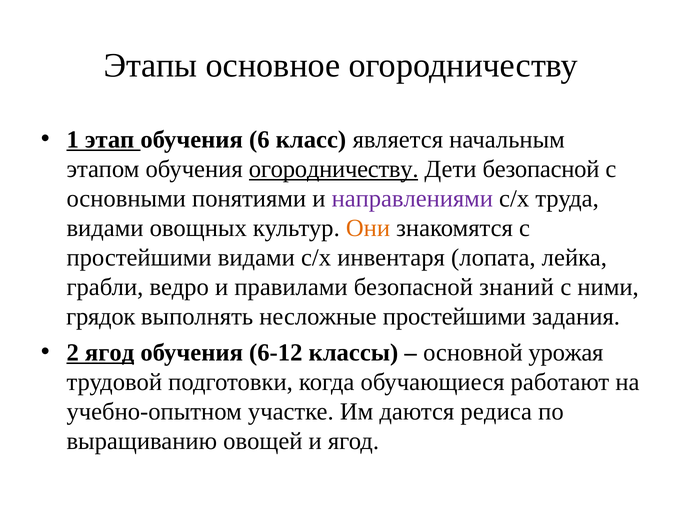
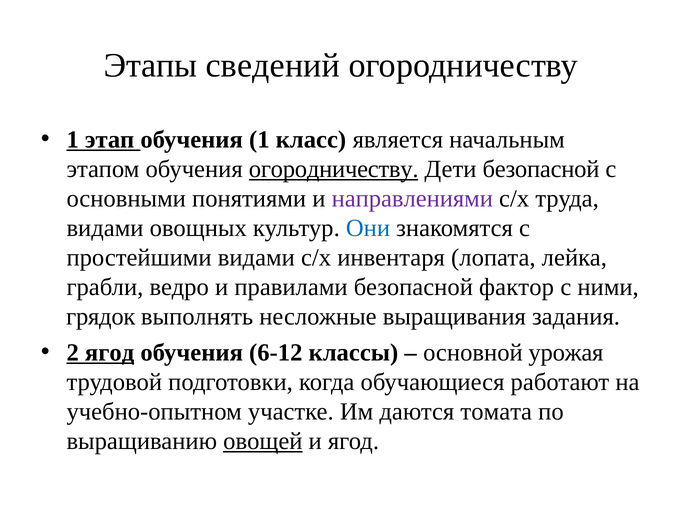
основное: основное -> сведений
обучения 6: 6 -> 1
Они colour: orange -> blue
знаний: знаний -> фактор
несложные простейшими: простейшими -> выращивания
редиса: редиса -> томата
овощей underline: none -> present
